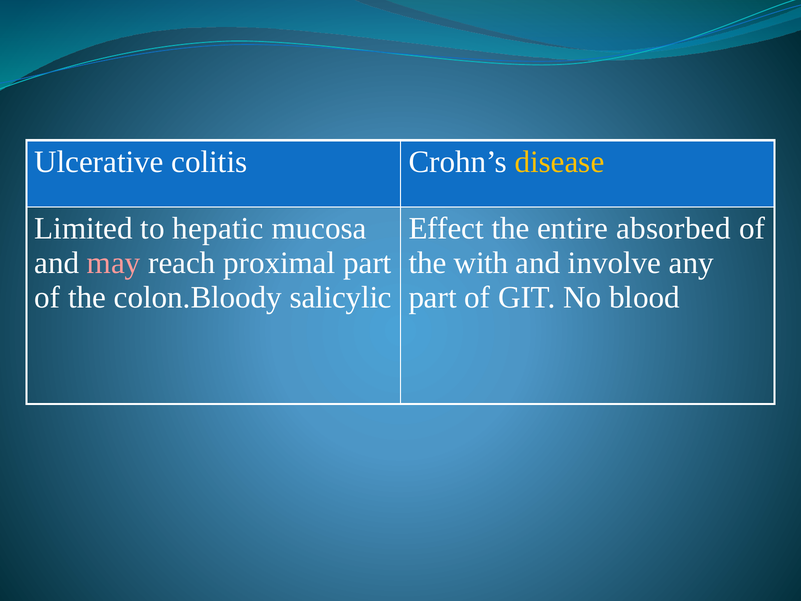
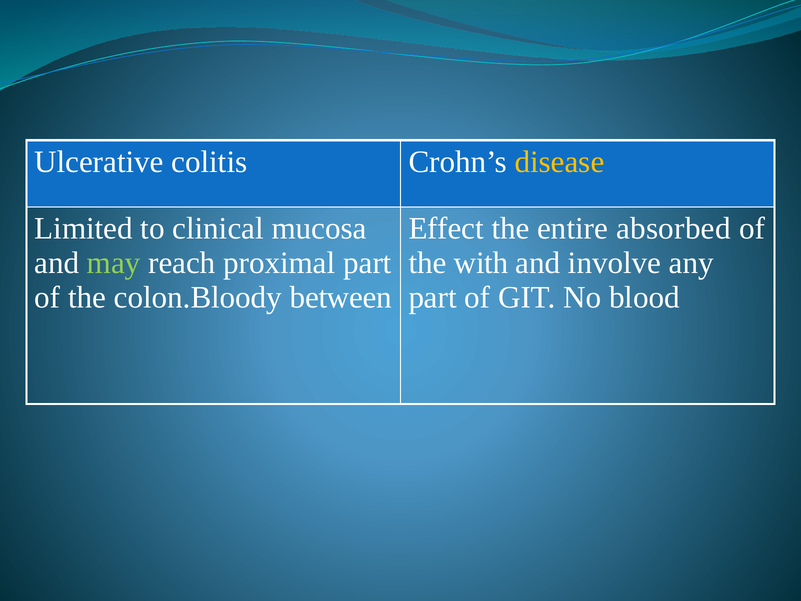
hepatic: hepatic -> clinical
may colour: pink -> light green
salicylic: salicylic -> between
